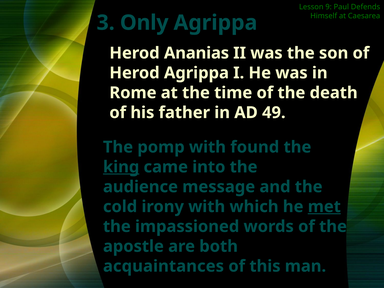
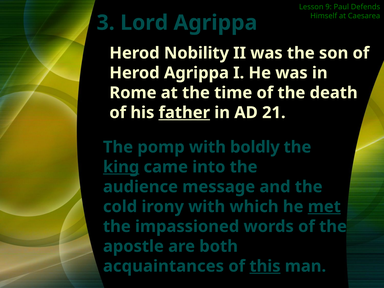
Only: Only -> Lord
Ananias: Ananias -> Nobility
father underline: none -> present
49: 49 -> 21
found: found -> boldly
this underline: none -> present
